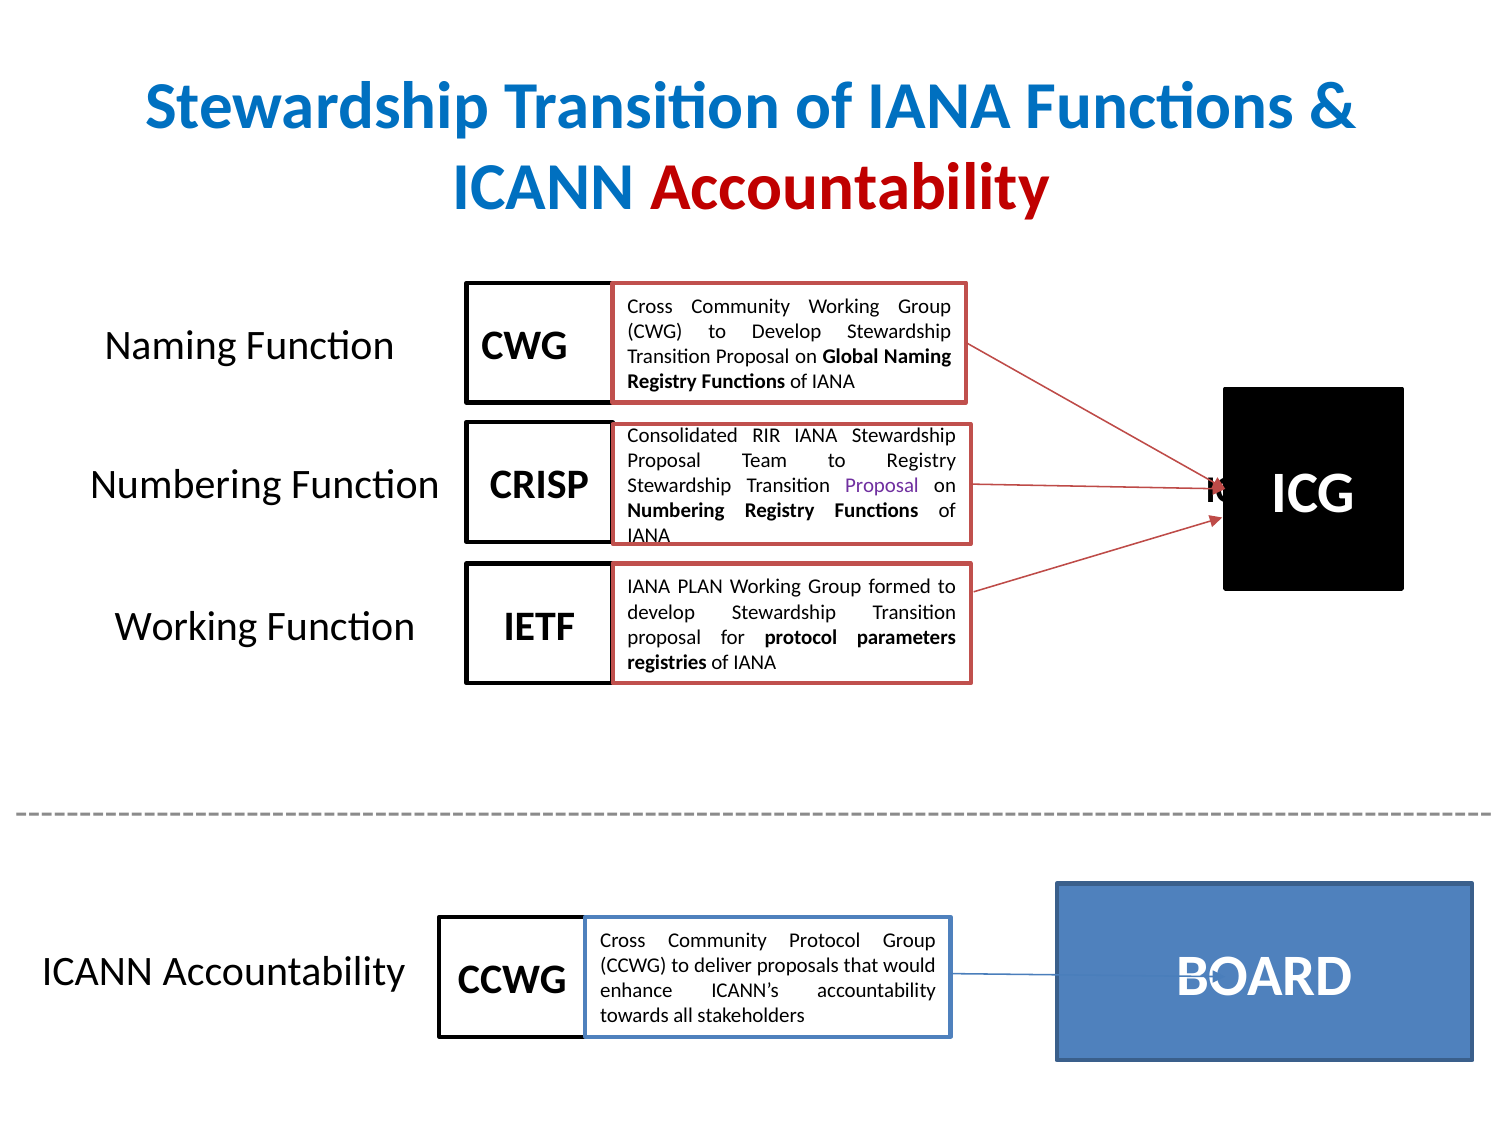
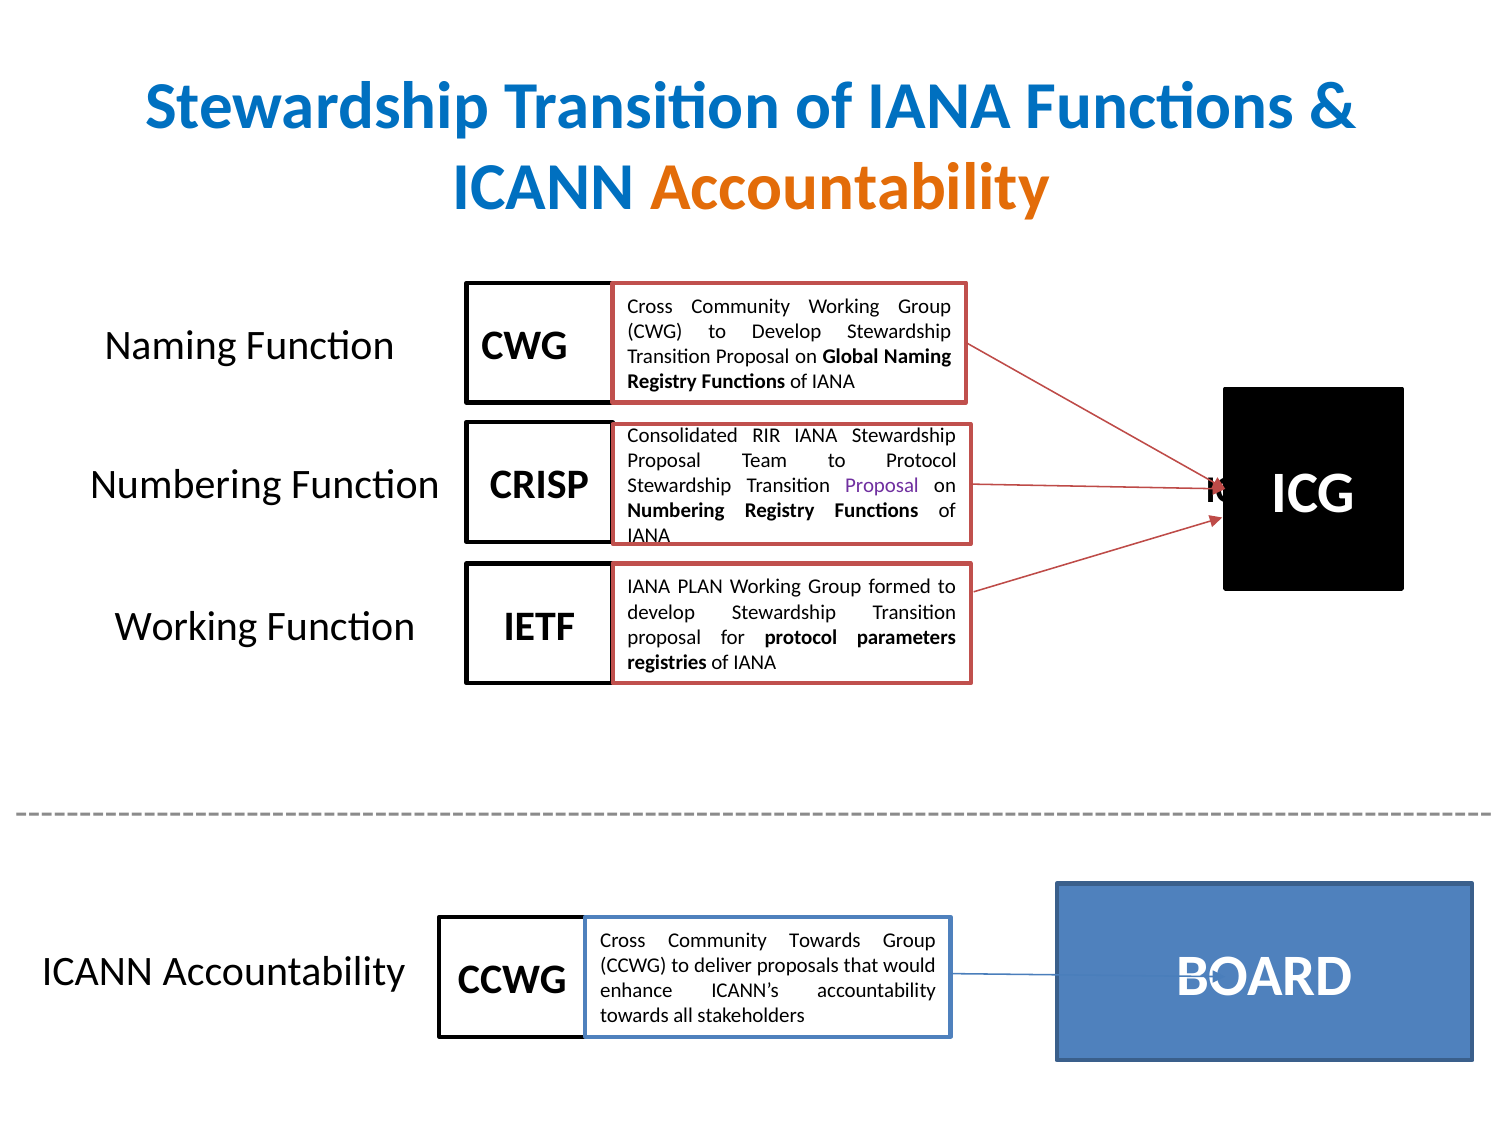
Accountability at (850, 187) colour: red -> orange
to Registry: Registry -> Protocol
Community Protocol: Protocol -> Towards
